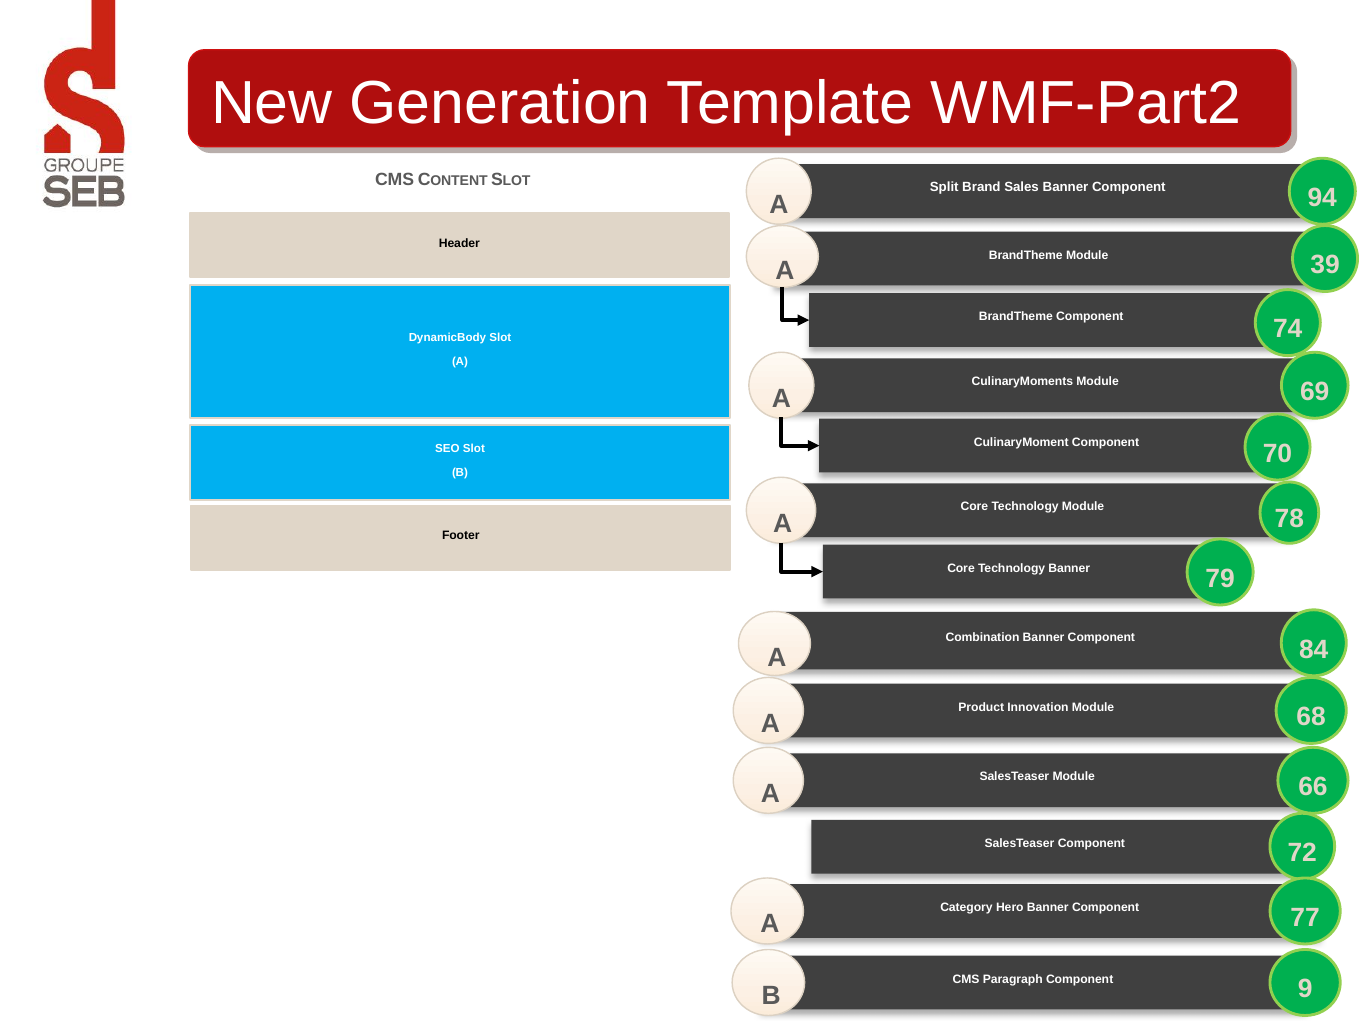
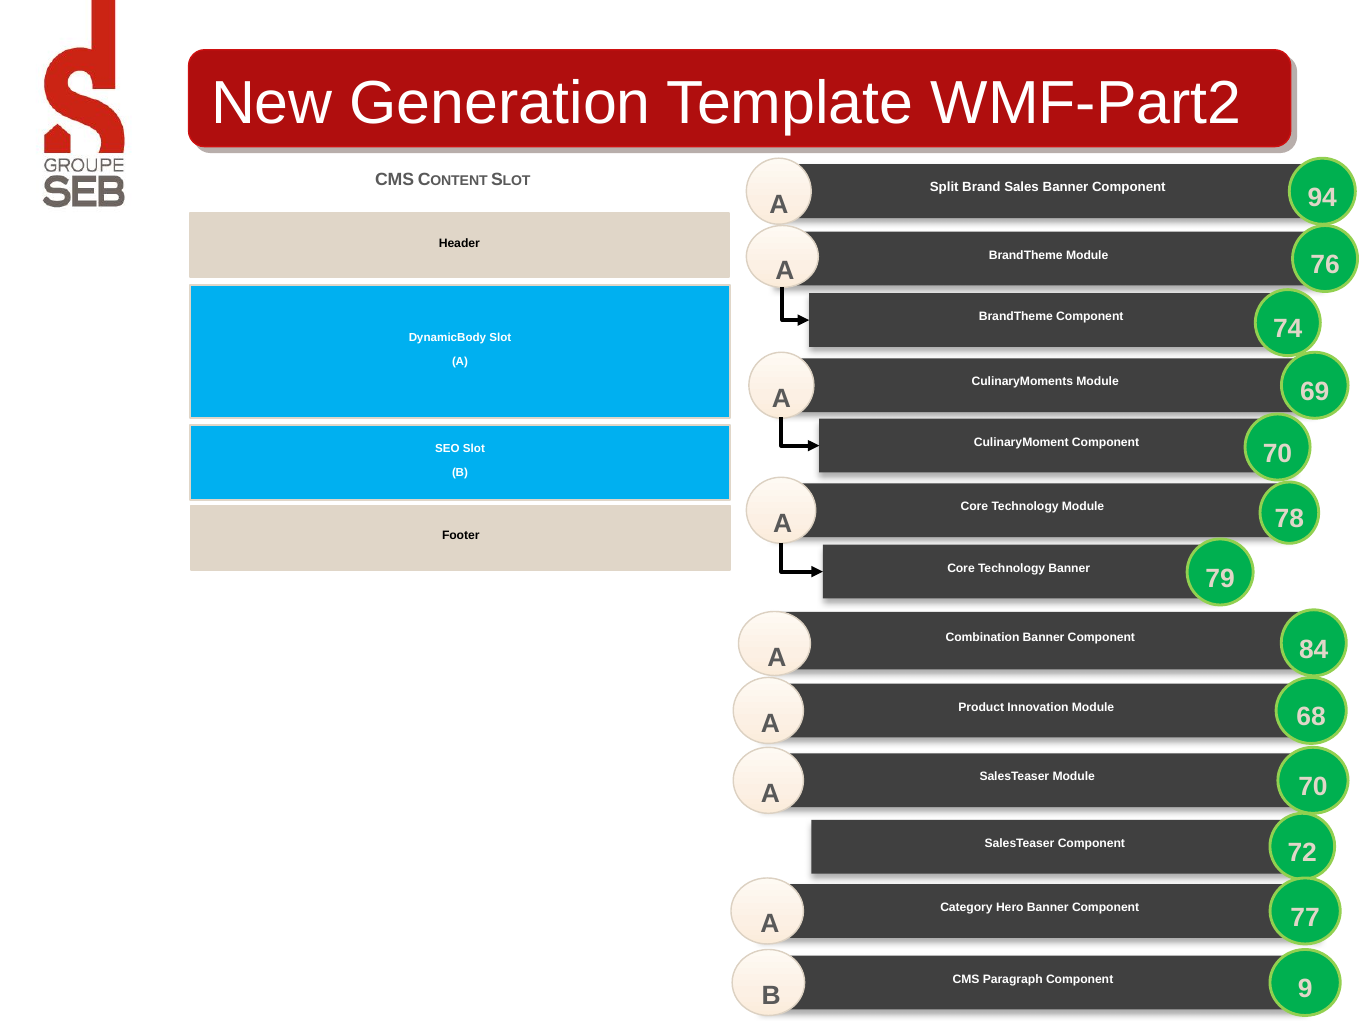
39: 39 -> 76
A 66: 66 -> 70
